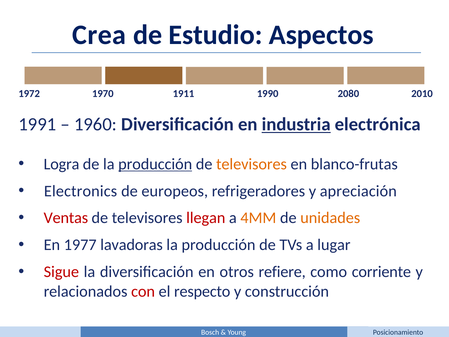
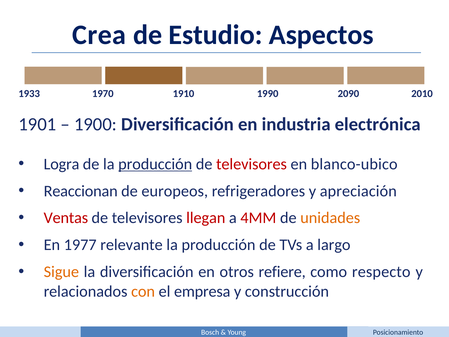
1972: 1972 -> 1933
1911: 1911 -> 1910
2080: 2080 -> 2090
1991: 1991 -> 1901
1960: 1960 -> 1900
industria underline: present -> none
televisores at (252, 164) colour: orange -> red
blanco-frutas: blanco-frutas -> blanco-ubico
Electronics: Electronics -> Reaccionan
4MM colour: orange -> red
lavadoras: lavadoras -> relevante
lugar: lugar -> largo
Sigue colour: red -> orange
corriente: corriente -> respecto
con colour: red -> orange
respecto: respecto -> empresa
